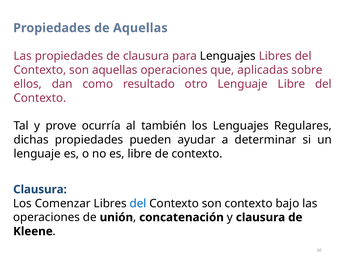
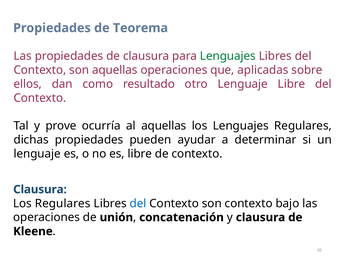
de Aquellas: Aquellas -> Teorema
Lenguajes at (228, 56) colour: black -> green
al también: también -> aquellas
Los Comenzar: Comenzar -> Regulares
